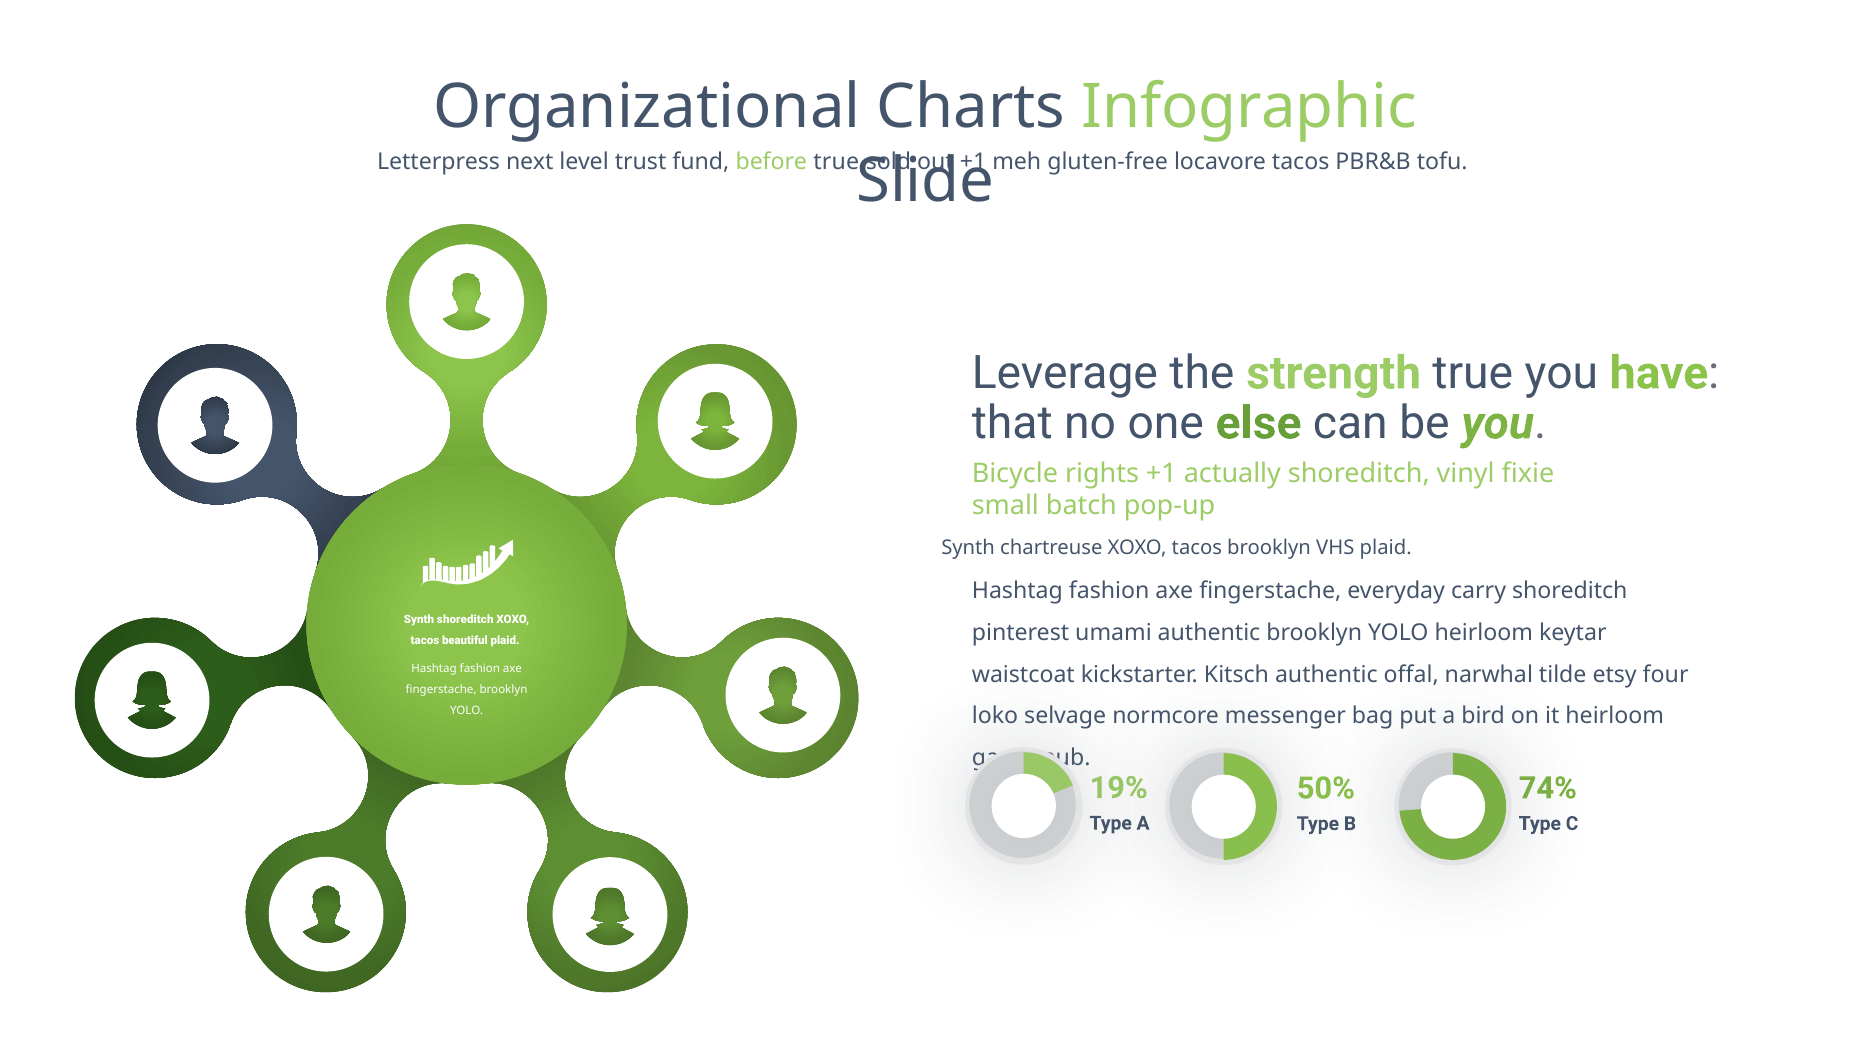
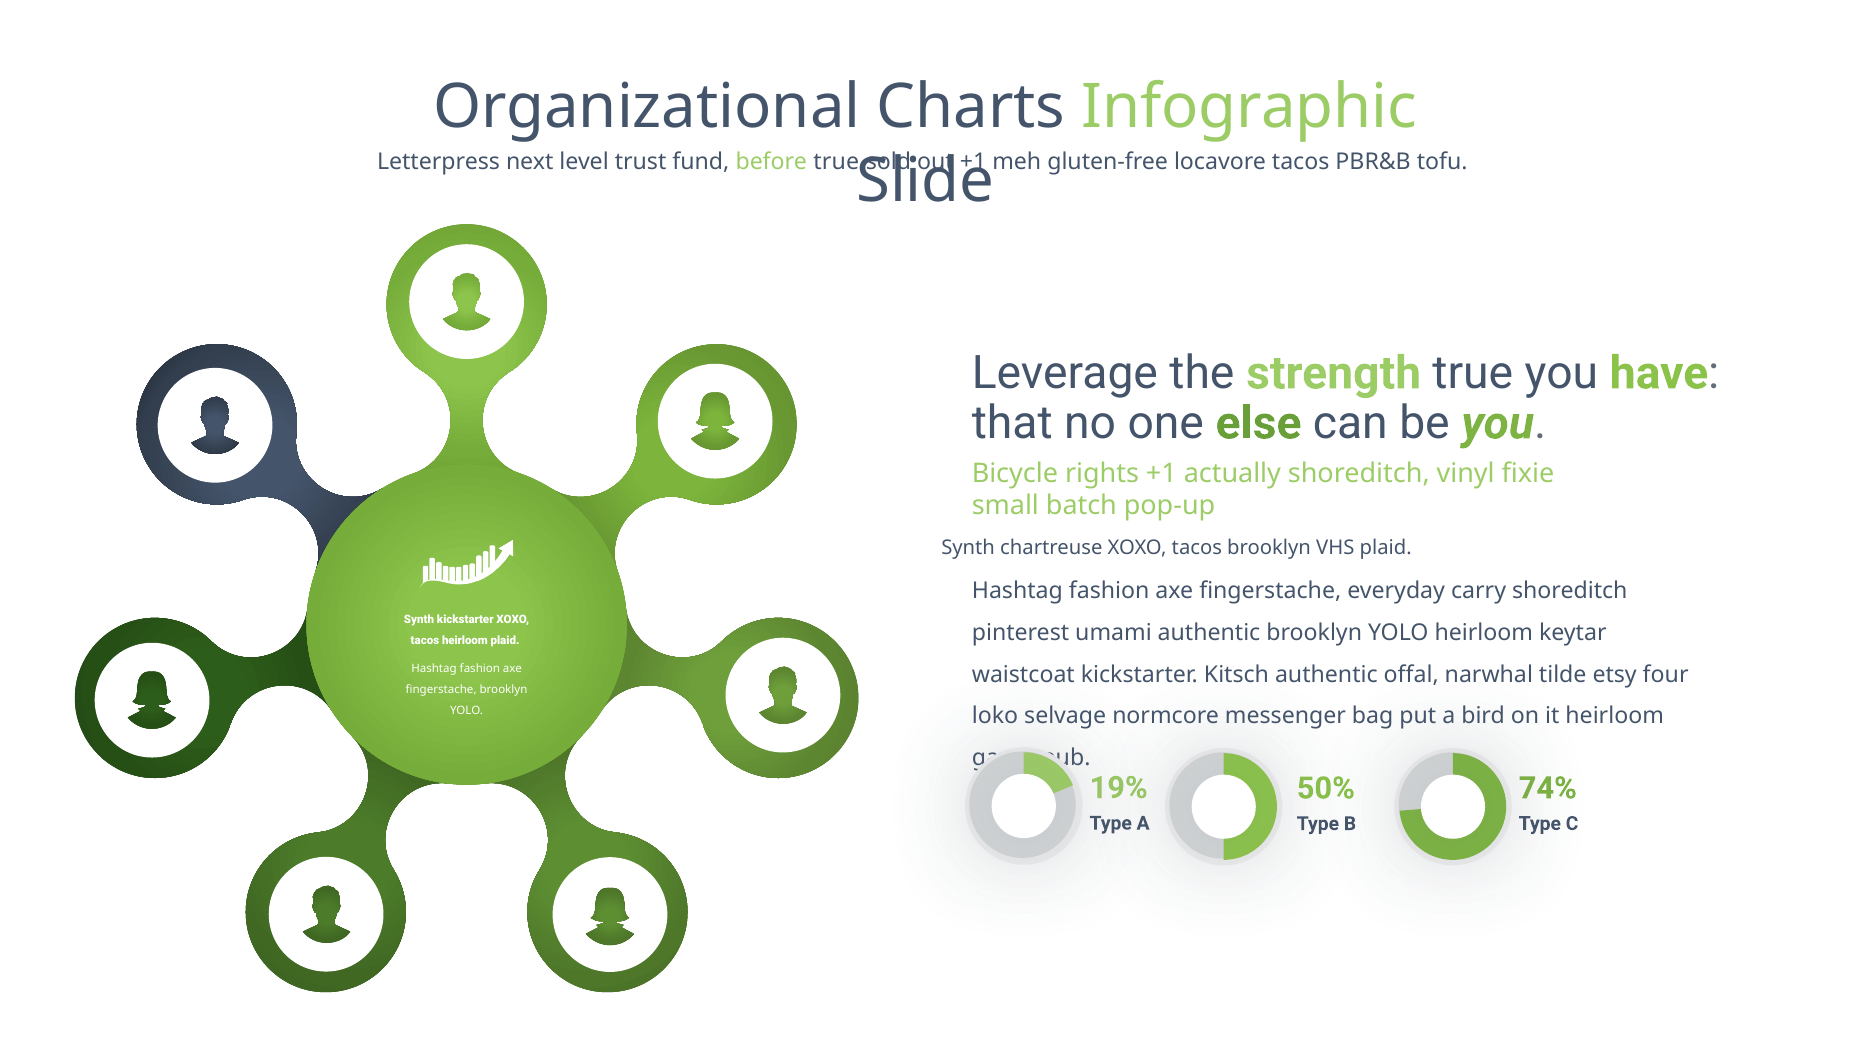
Synth shoreditch: shoreditch -> kickstarter
tacos beautiful: beautiful -> heirloom
